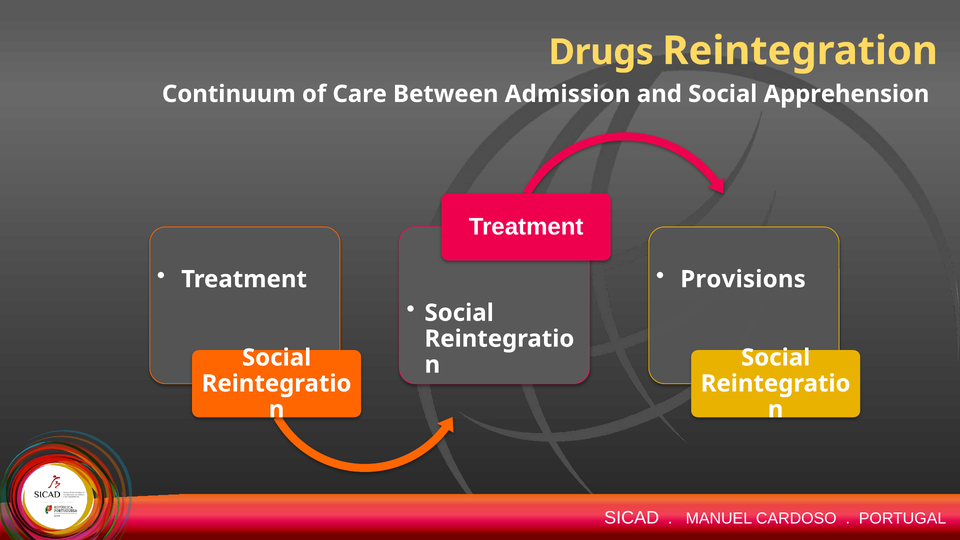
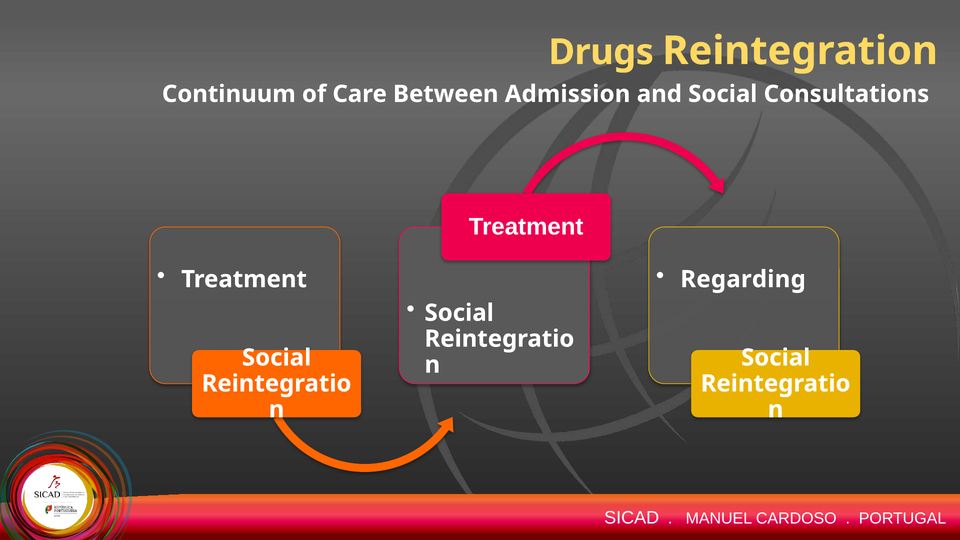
Apprehension: Apprehension -> Consultations
Provisions: Provisions -> Regarding
